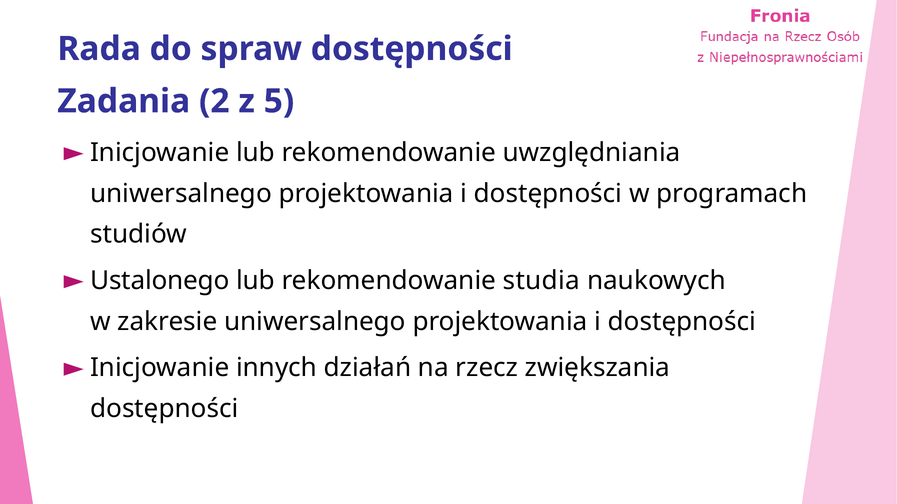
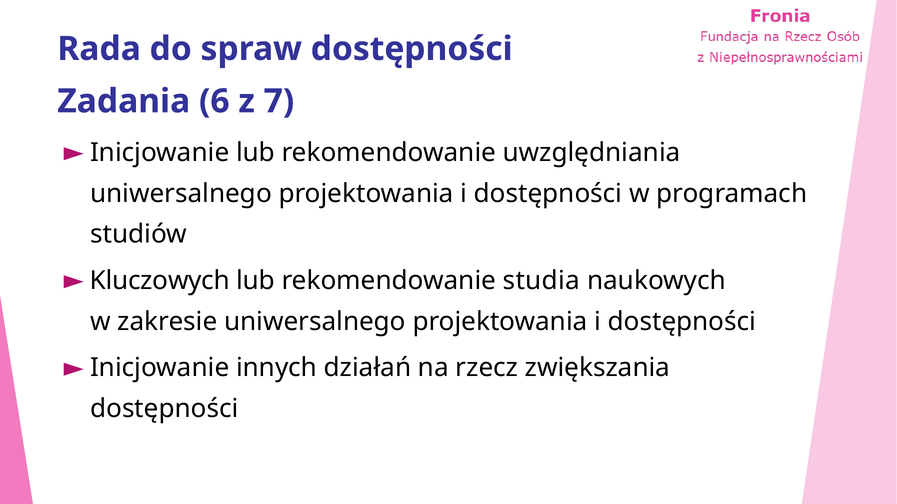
2: 2 -> 6
5: 5 -> 7
Ustalonego: Ustalonego -> Kluczowych
